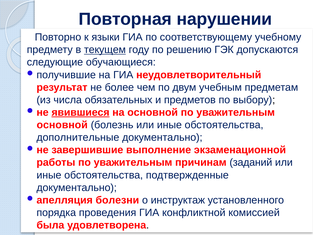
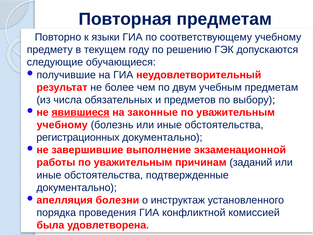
Повторная нарушении: нарушении -> предметам
текущем underline: present -> none
на основной: основной -> законные
основной at (62, 125): основной -> учебному
дополнительные: дополнительные -> регистрационных
